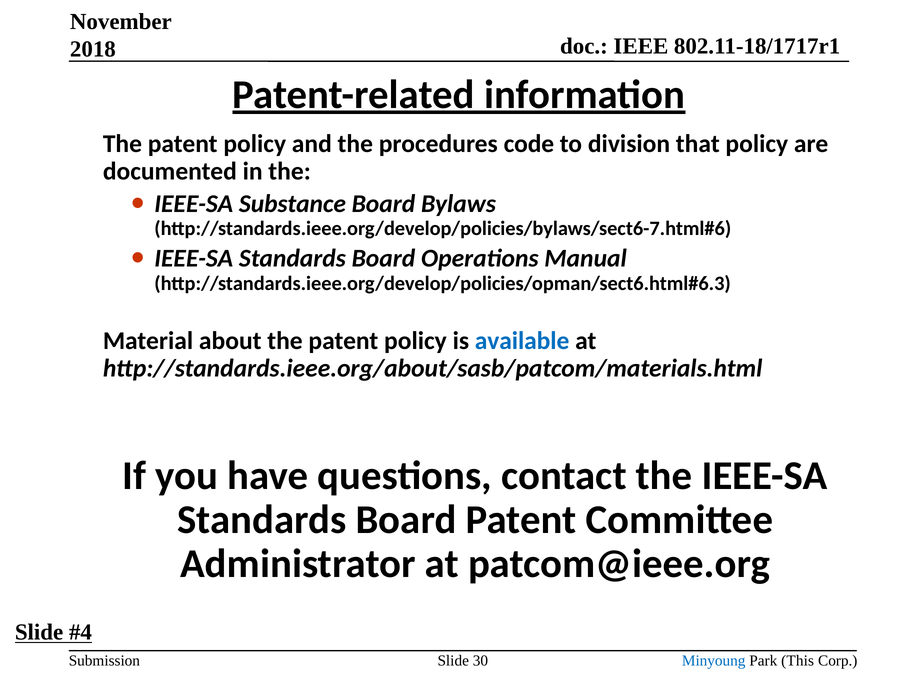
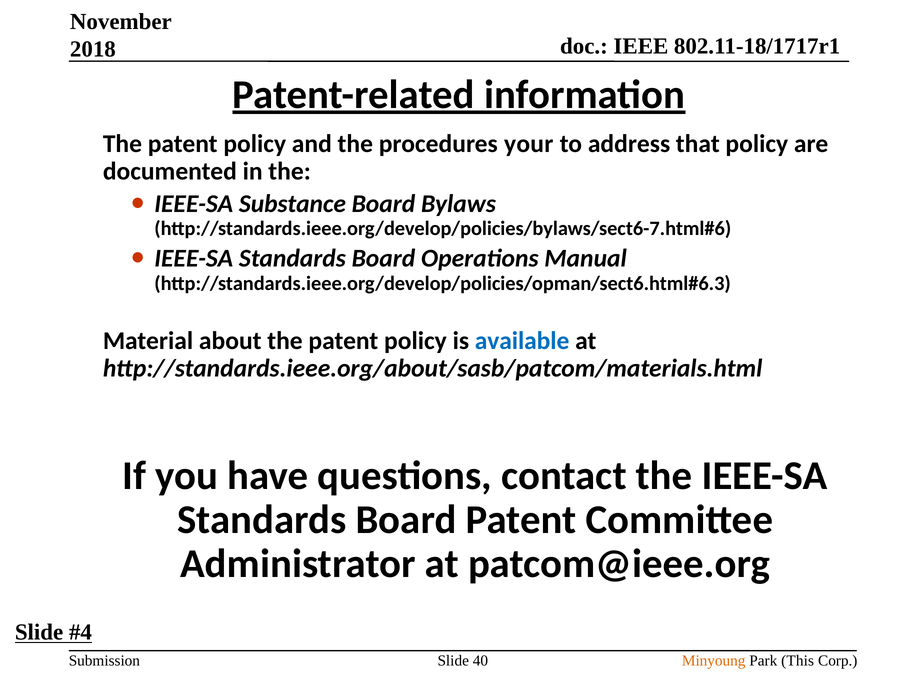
code: code -> your
division: division -> address
30: 30 -> 40
Minyoung colour: blue -> orange
